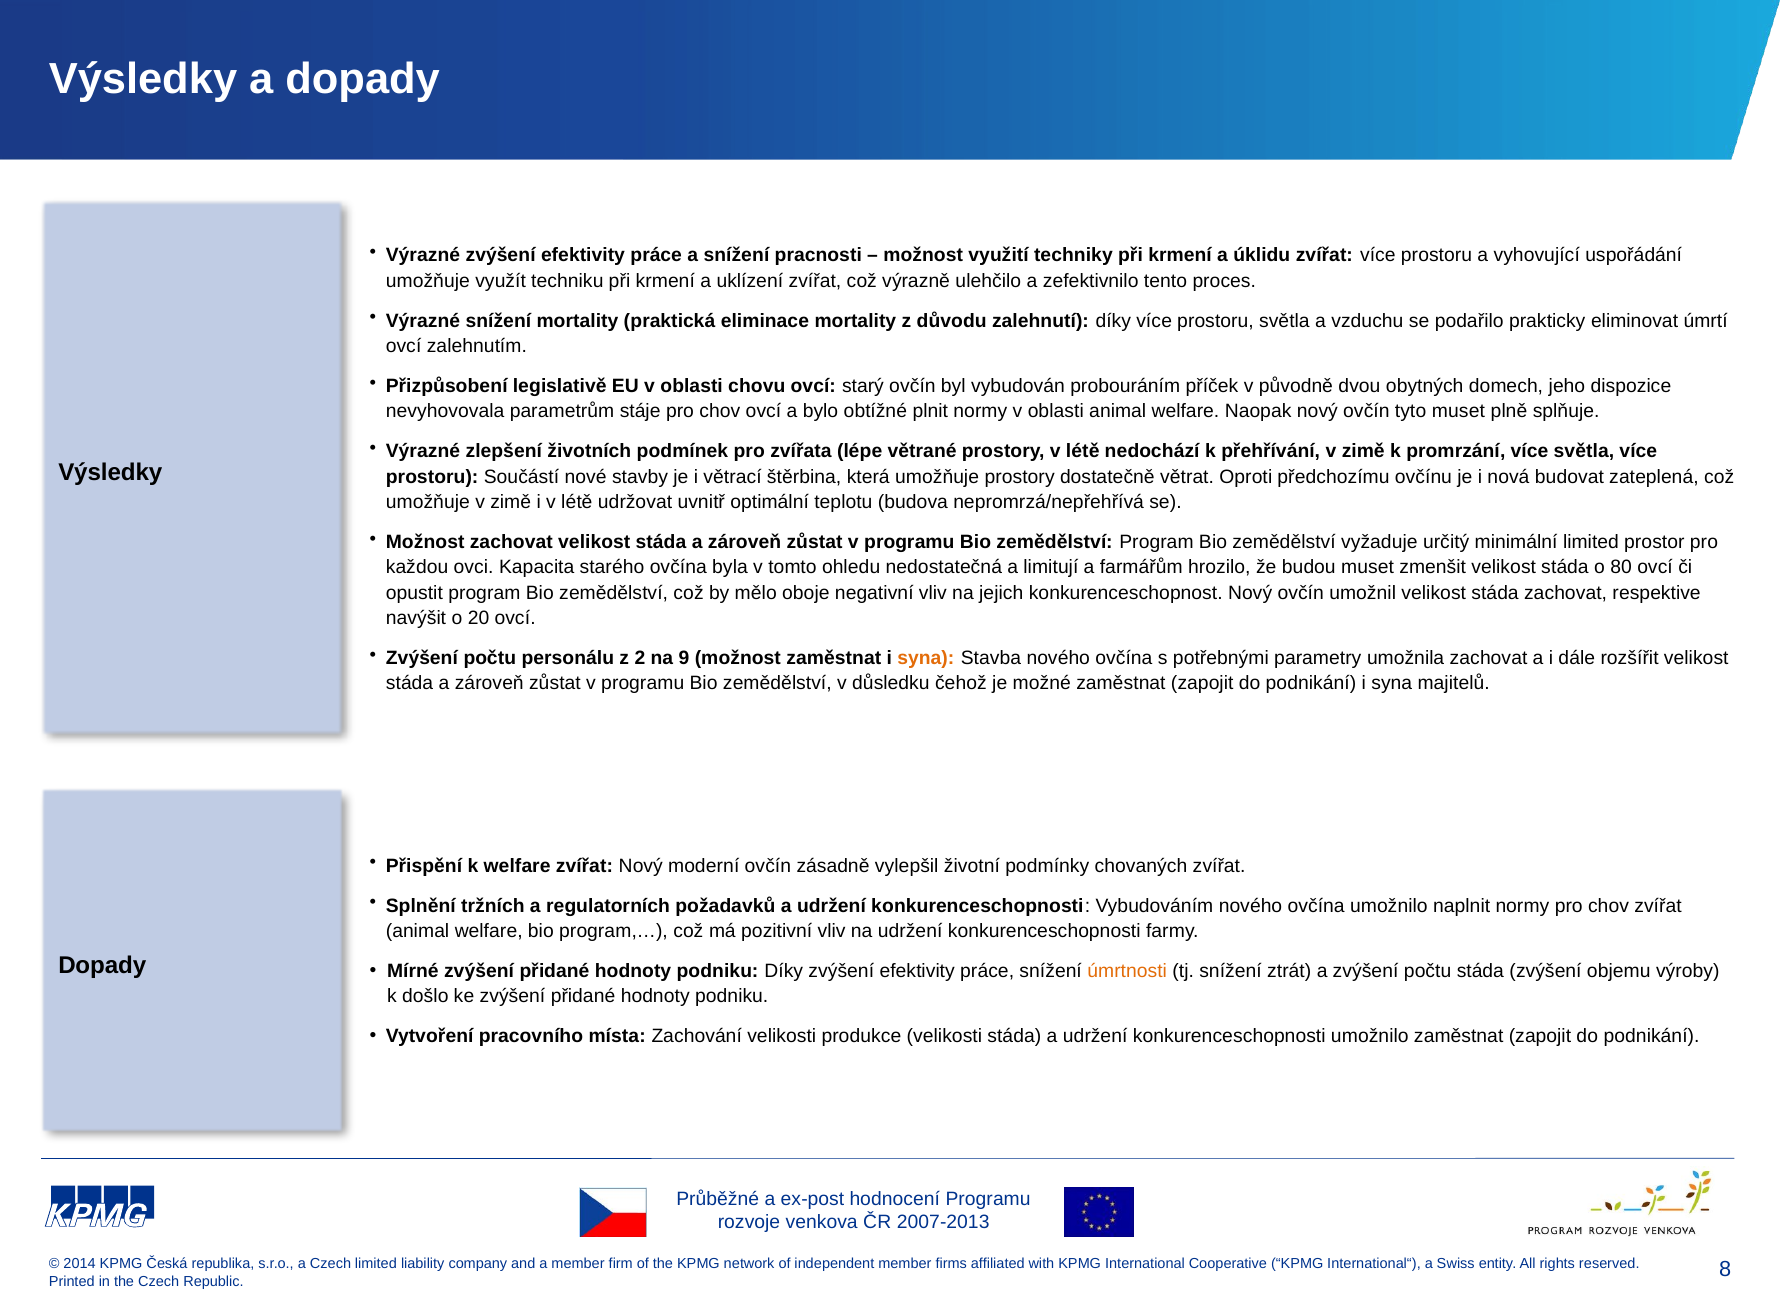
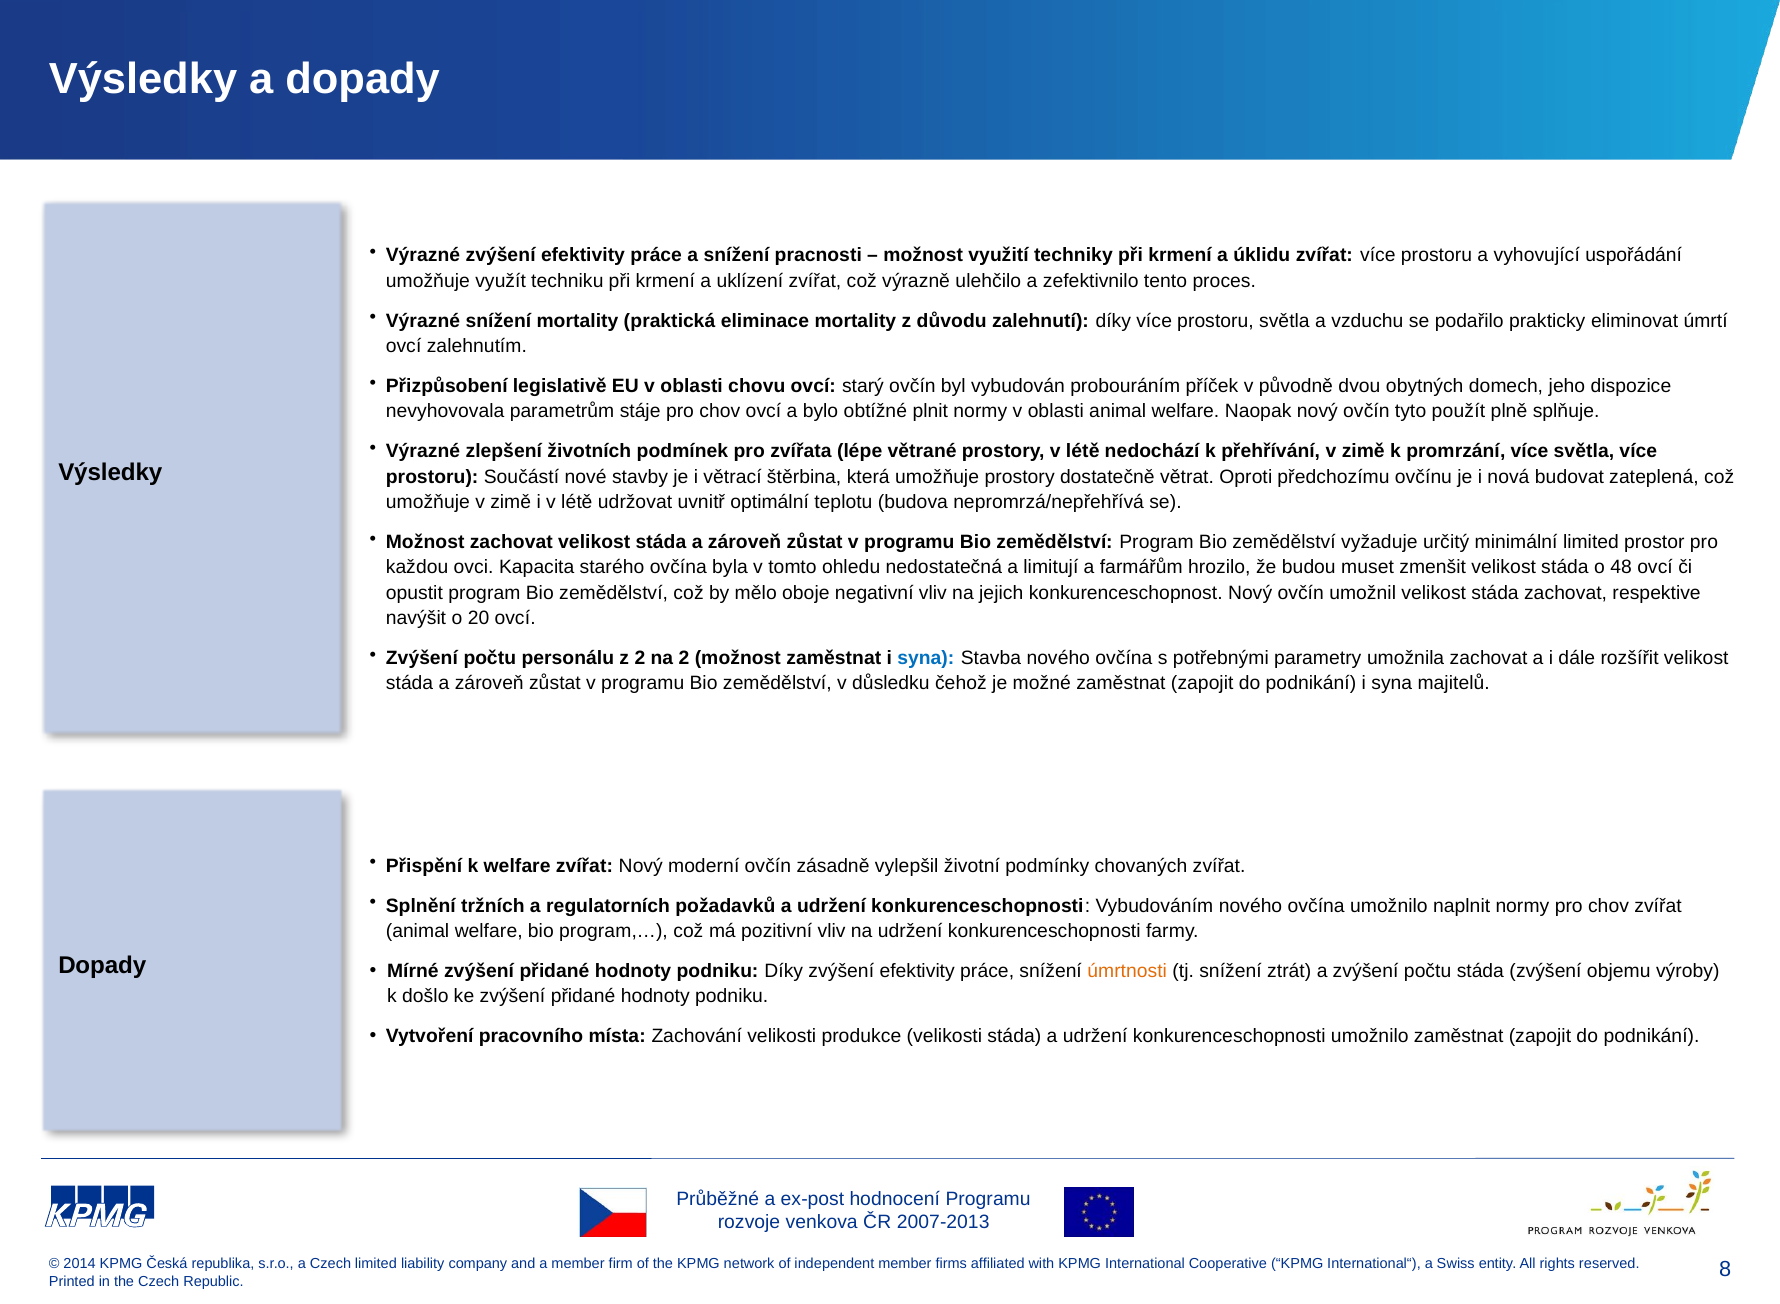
tyto muset: muset -> použít
80: 80 -> 48
na 9: 9 -> 2
syna at (926, 658) colour: orange -> blue
